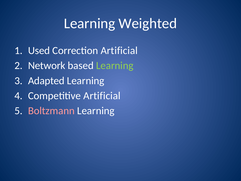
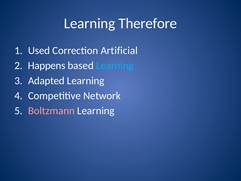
Weighted: Weighted -> Therefore
Network: Network -> Happens
Learning at (115, 66) colour: light green -> light blue
Competitive Artificial: Artificial -> Network
